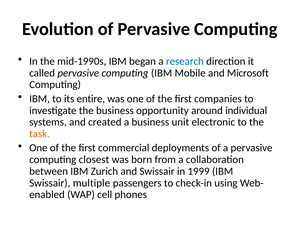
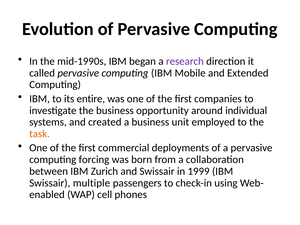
research colour: blue -> purple
Microsoft: Microsoft -> Extended
electronic: electronic -> employed
closest: closest -> forcing
